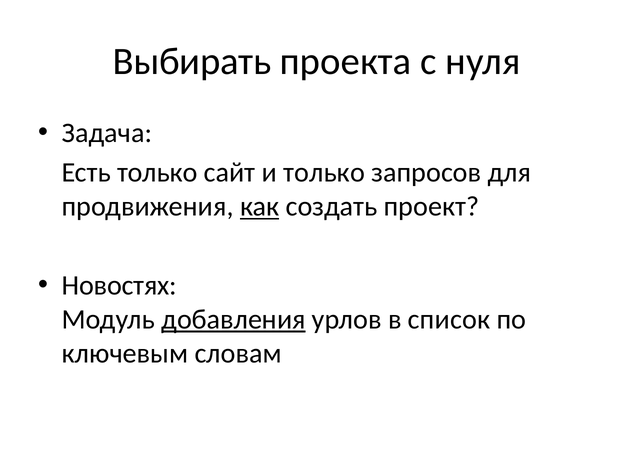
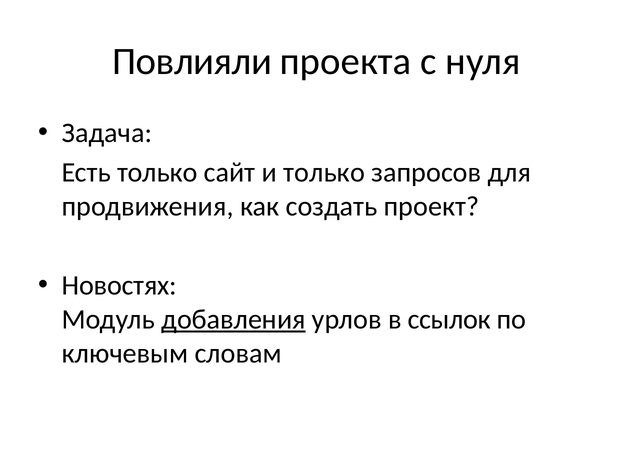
Выбирать: Выбирать -> Повлияли
как underline: present -> none
список: список -> ссылок
